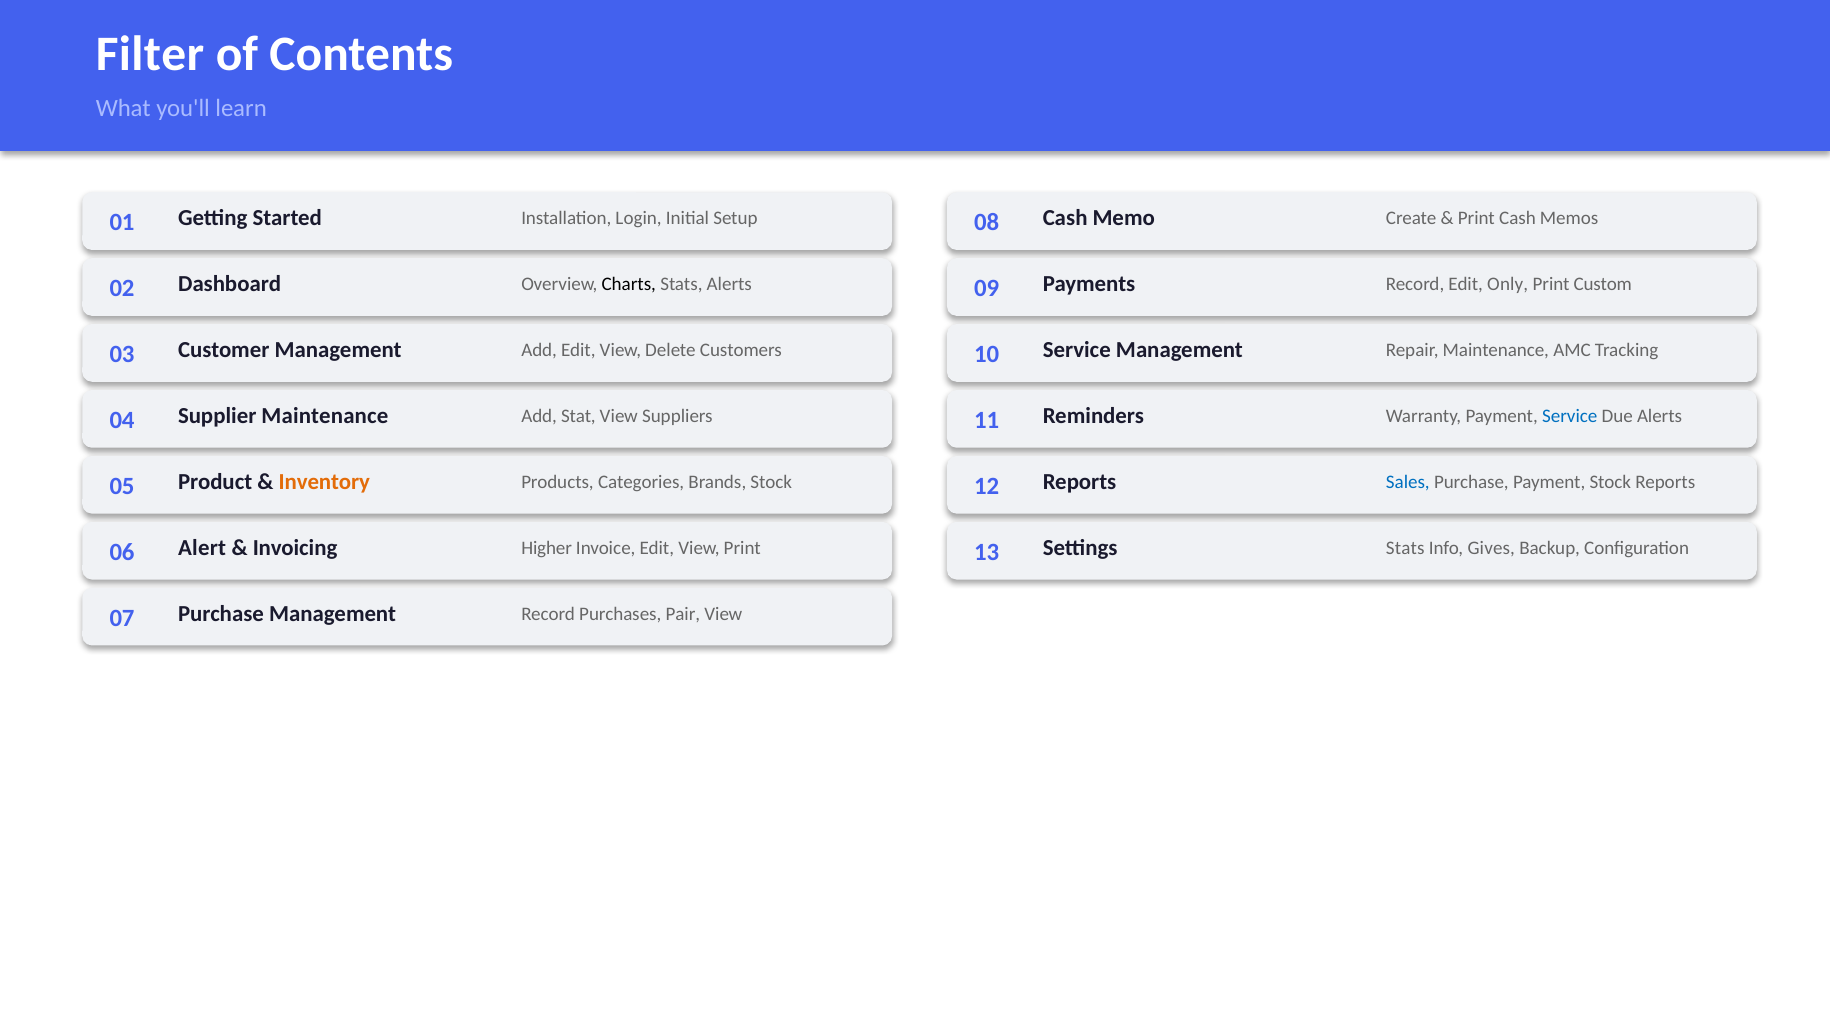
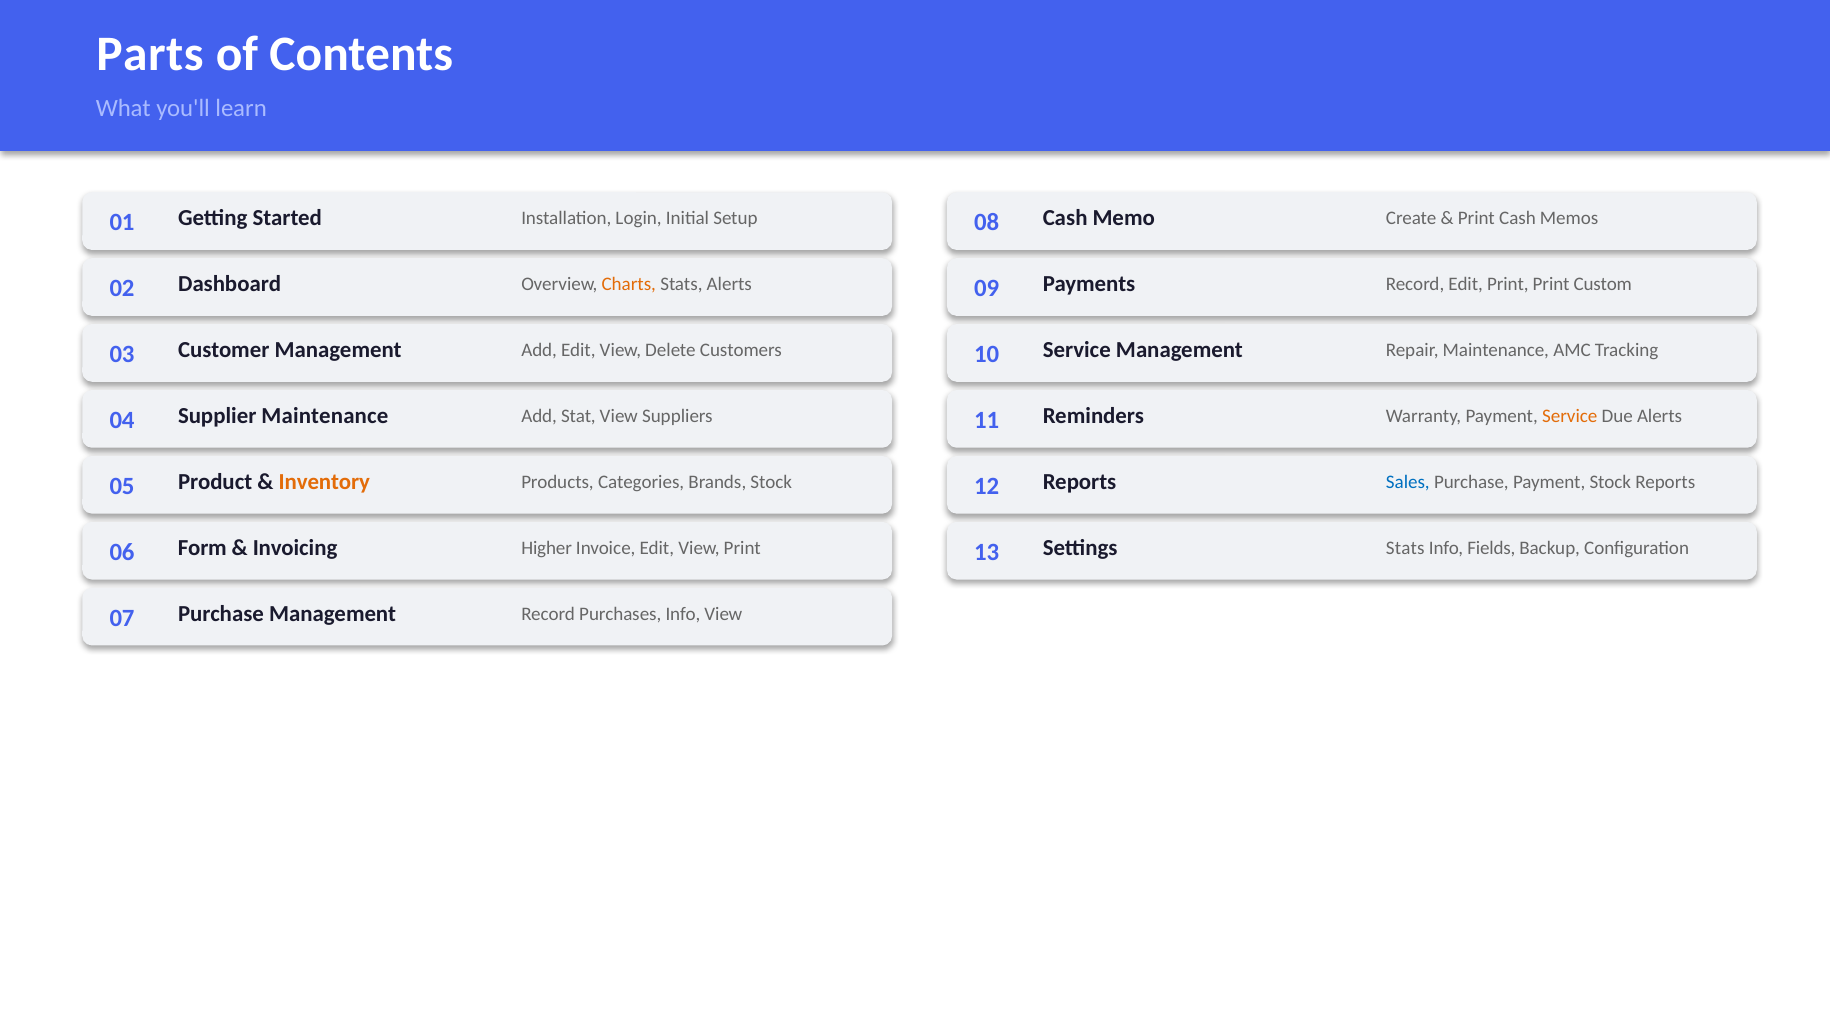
Filter: Filter -> Parts
Charts colour: black -> orange
Edit Only: Only -> Print
Service at (1570, 416) colour: blue -> orange
Alert: Alert -> Form
Gives: Gives -> Fields
Purchases Pair: Pair -> Info
